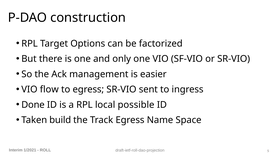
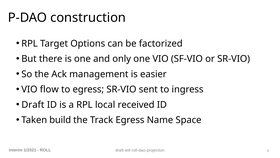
Done: Done -> Draft
possible: possible -> received
